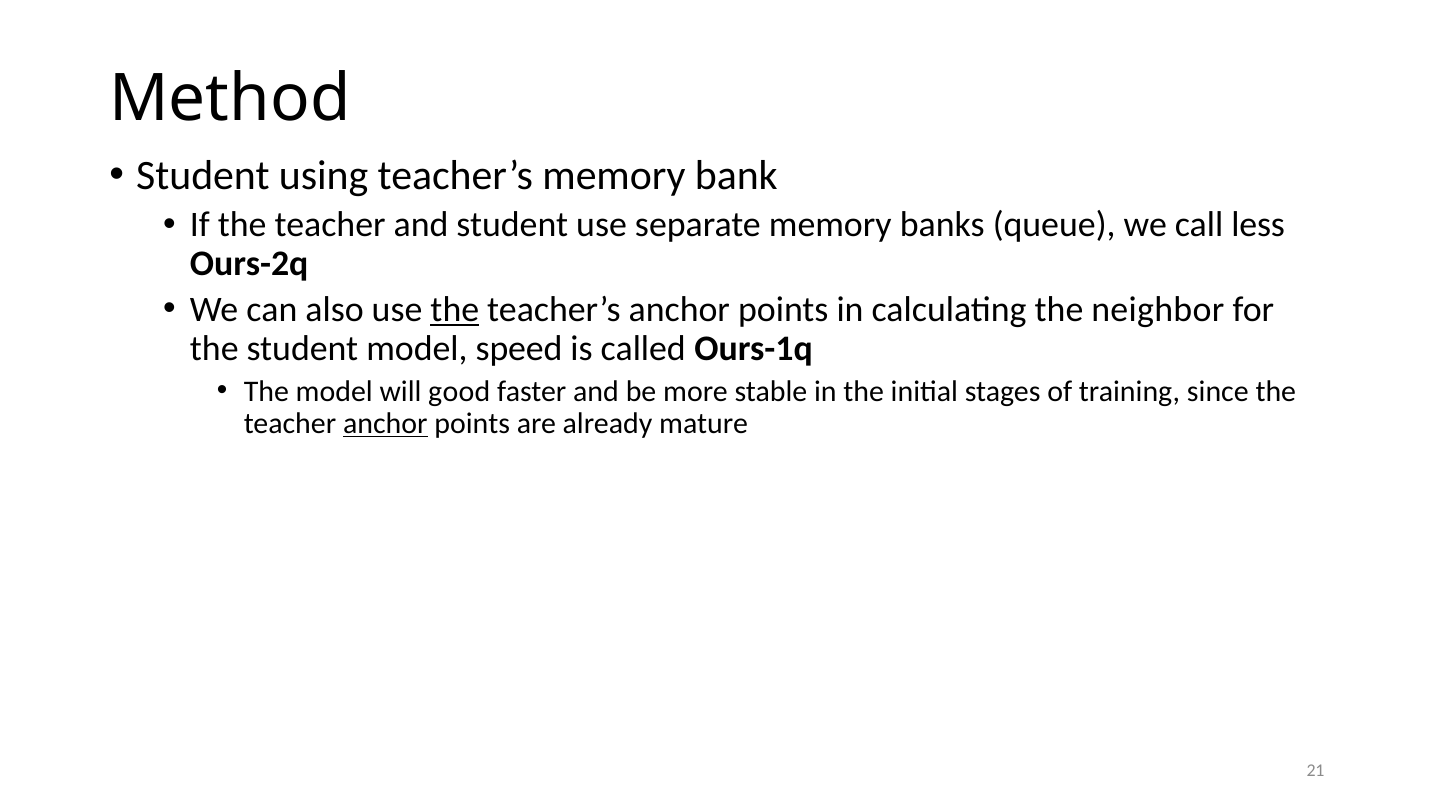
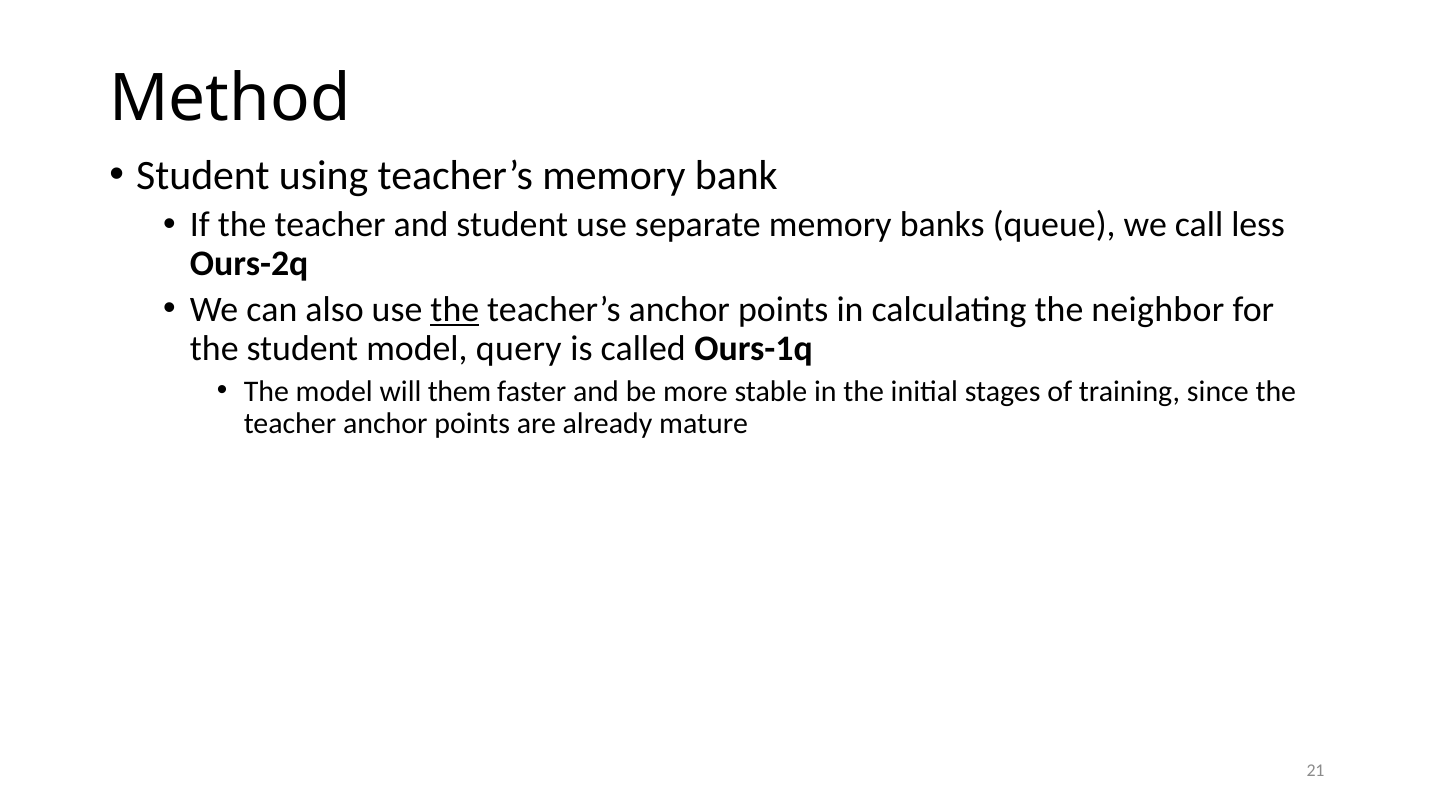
speed: speed -> query
good: good -> them
anchor at (385, 423) underline: present -> none
